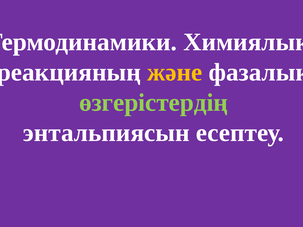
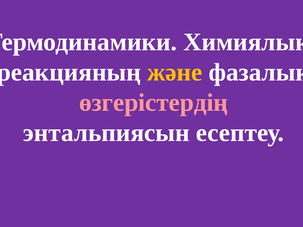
өзгерістердің colour: light green -> pink
